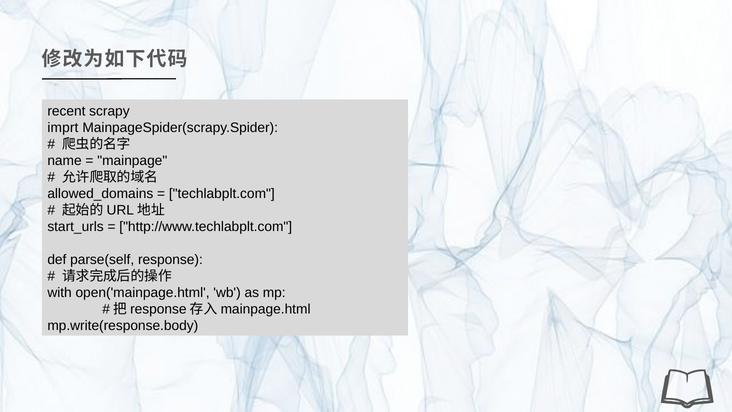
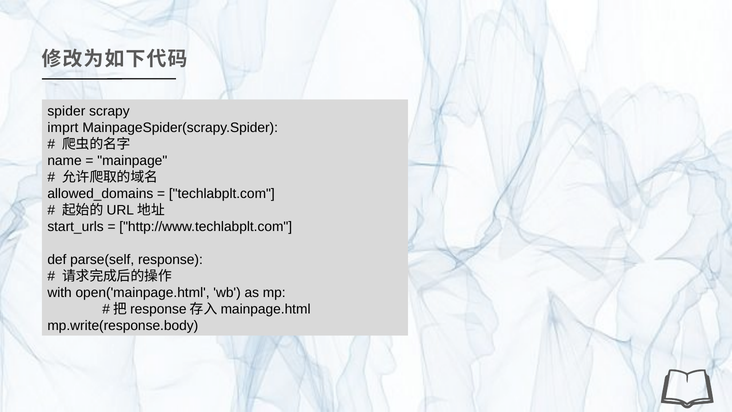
recent: recent -> spider
